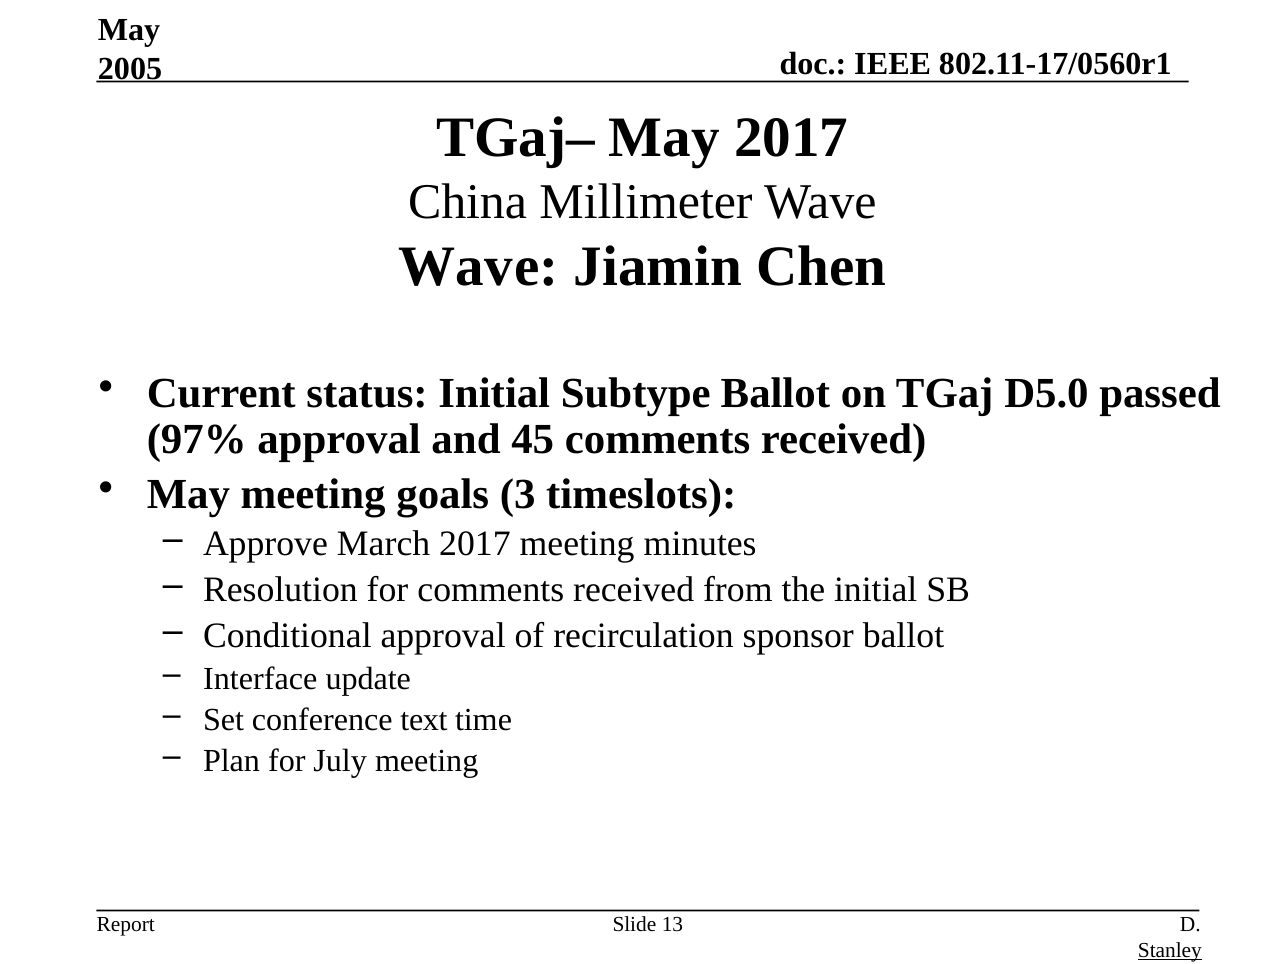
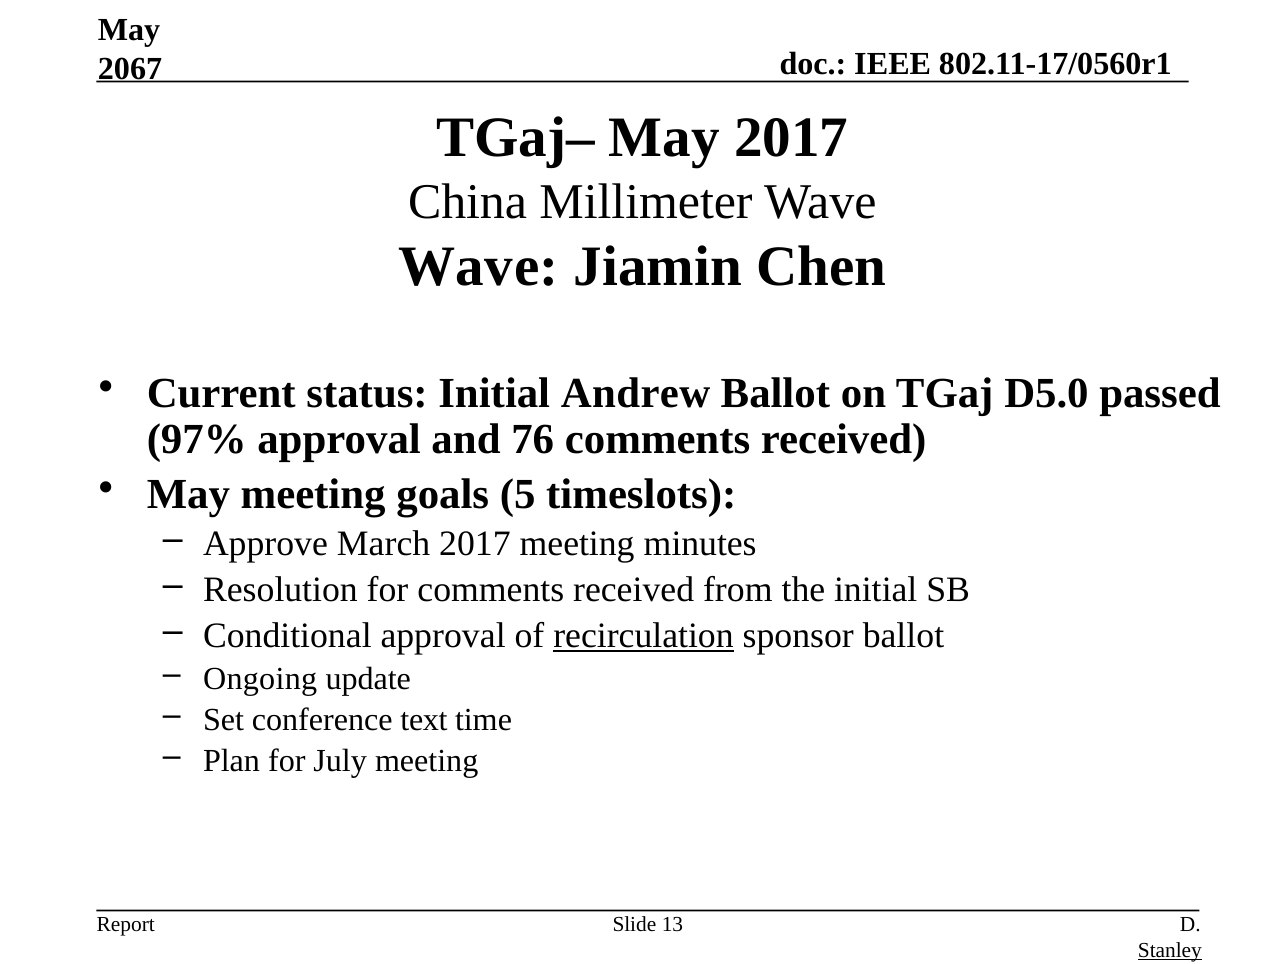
2005: 2005 -> 2067
Subtype: Subtype -> Andrew
45: 45 -> 76
3: 3 -> 5
recirculation underline: none -> present
Interface: Interface -> Ongoing
